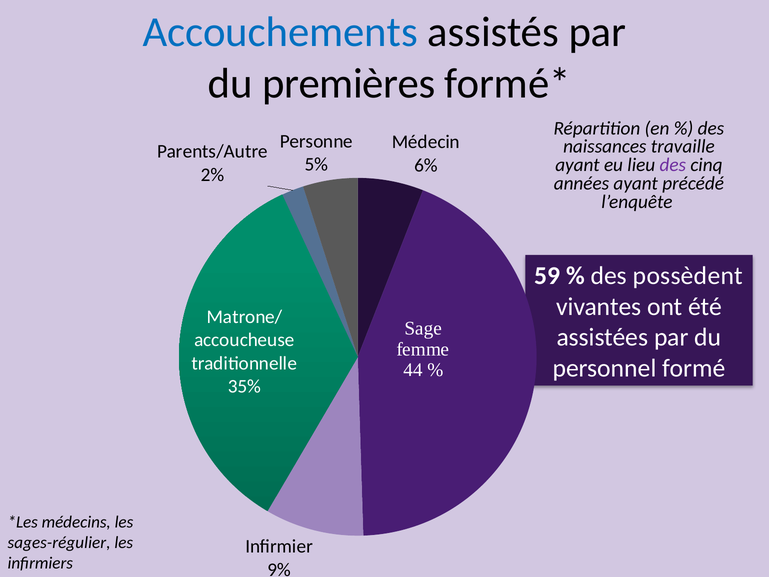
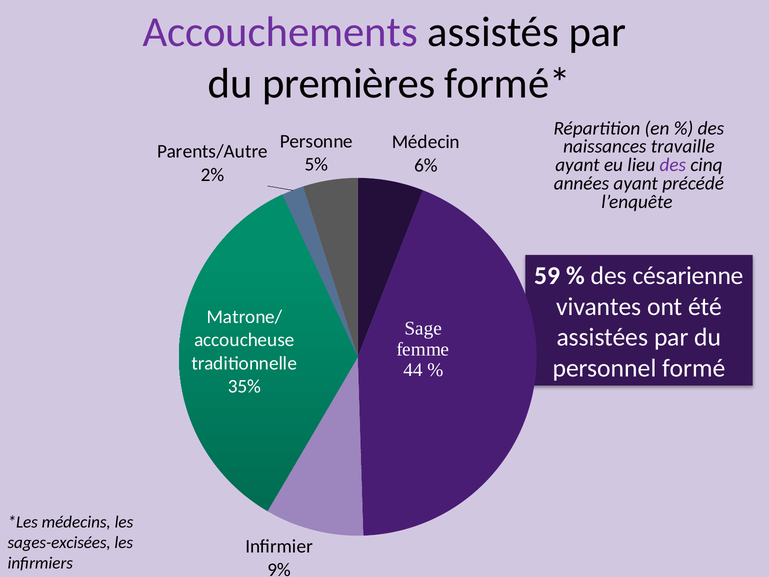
Accouchements colour: blue -> purple
possèdent: possèdent -> césarienne
sages-régulier: sages-régulier -> sages-excisées
